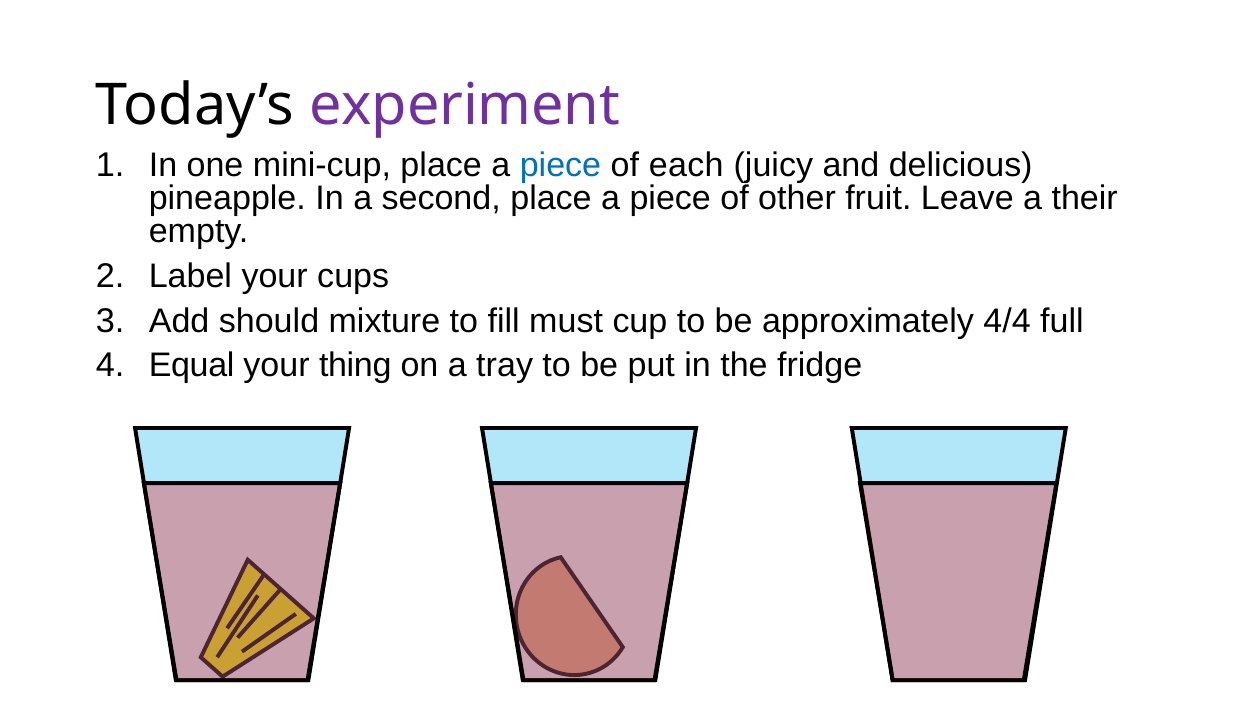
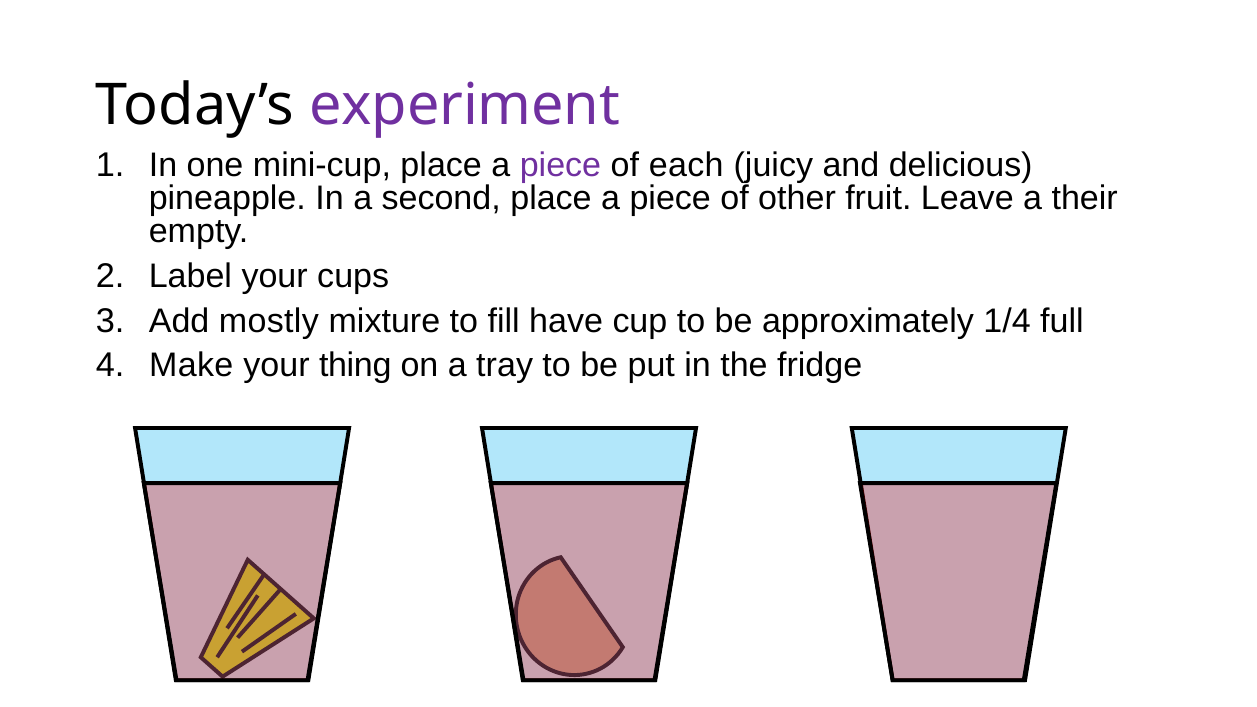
piece at (560, 165) colour: blue -> purple
should: should -> mostly
must: must -> have
4/4: 4/4 -> 1/4
Equal: Equal -> Make
